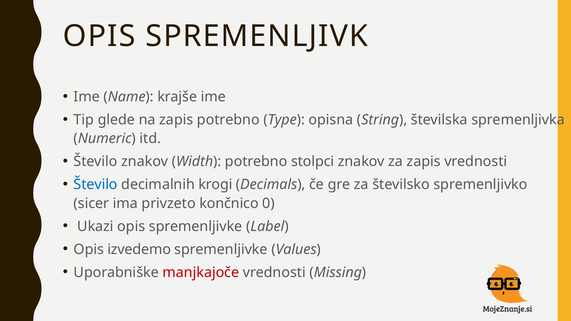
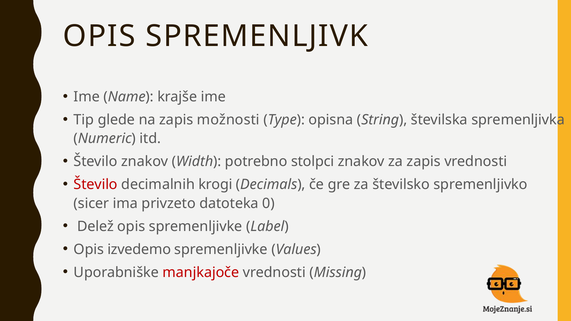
zapis potrebno: potrebno -> možnosti
Število at (96, 185) colour: blue -> red
končnico: končnico -> datoteka
Ukazi: Ukazi -> Delež
